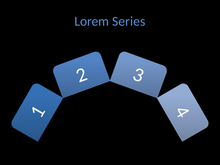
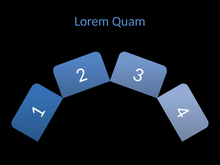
Series: Series -> Quam
